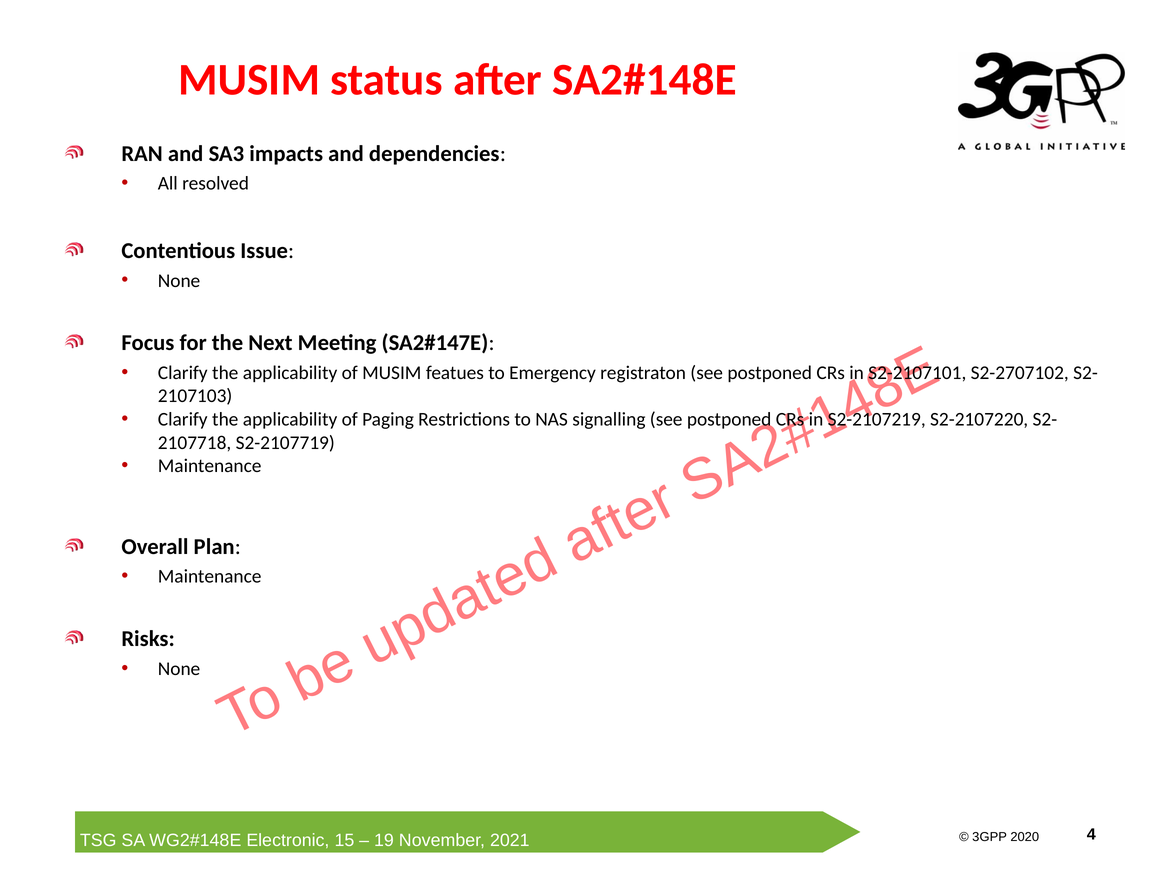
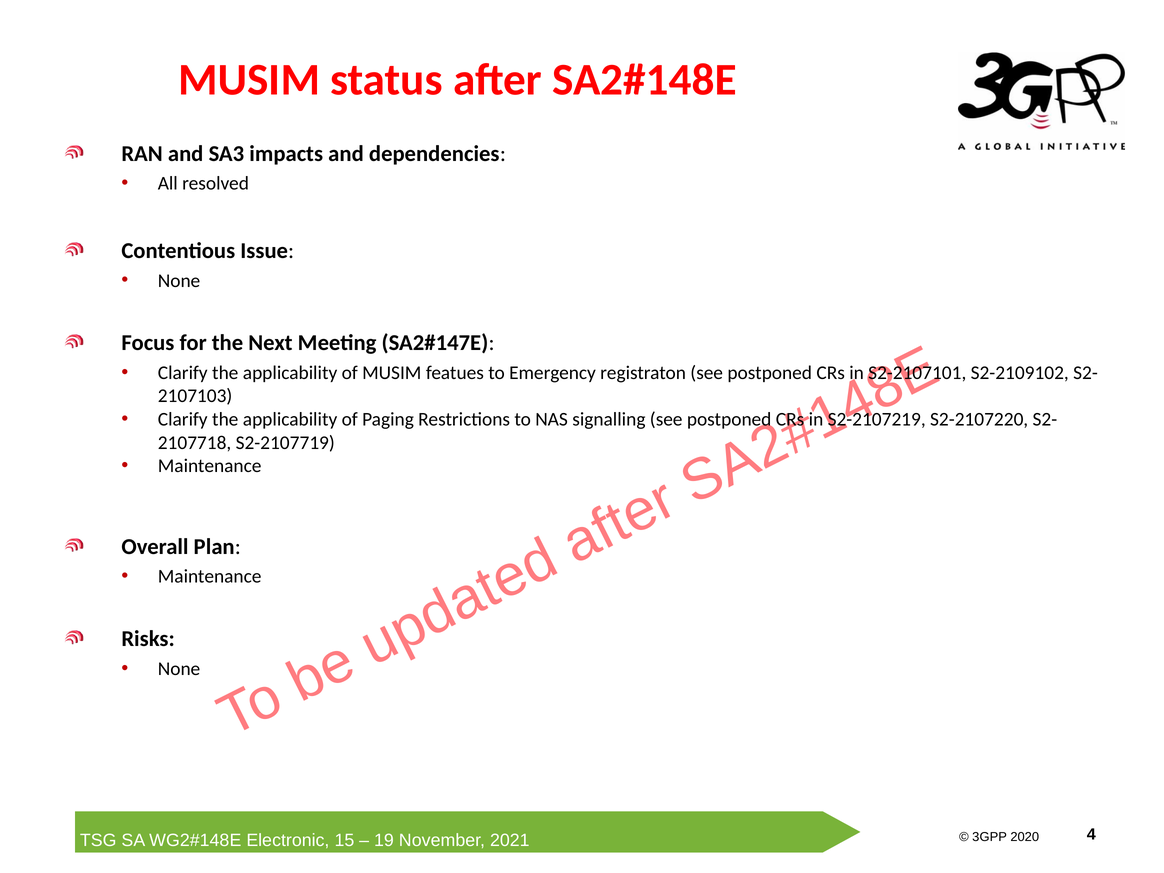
S2-2707102: S2-2707102 -> S2-2109102
